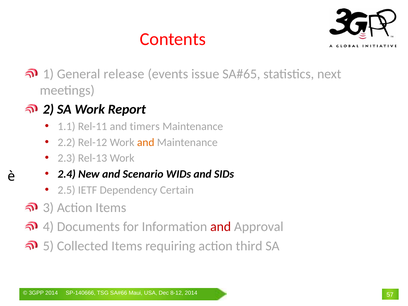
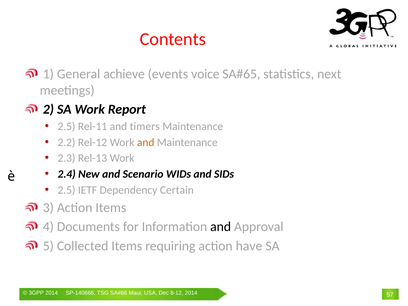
release: release -> achieve
issue: issue -> voice
1.1 at (67, 126): 1.1 -> 2.5
and at (221, 227) colour: red -> black
third: third -> have
